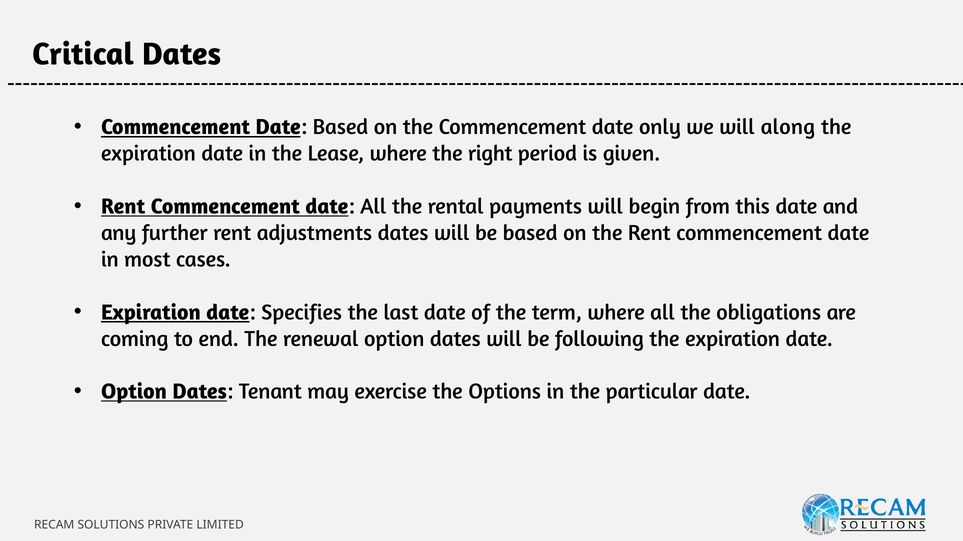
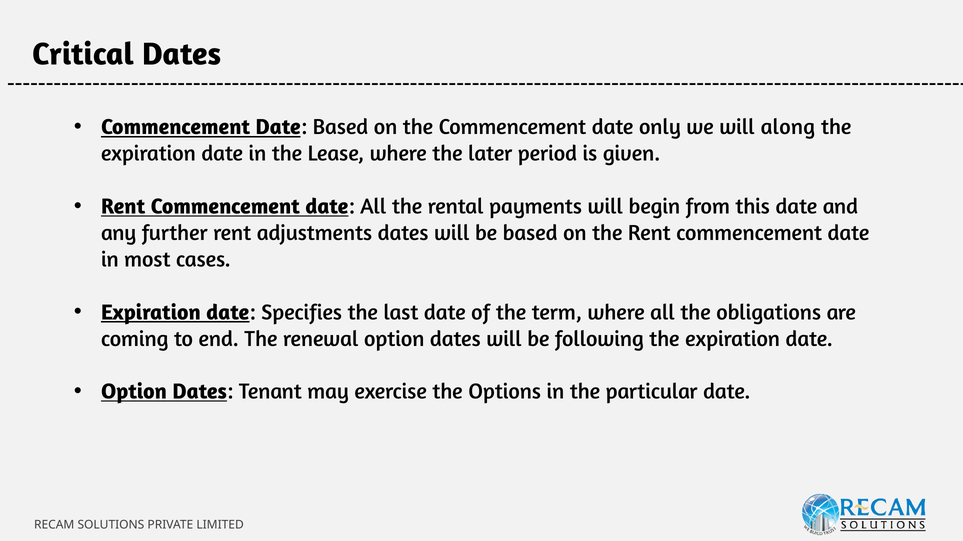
right: right -> later
